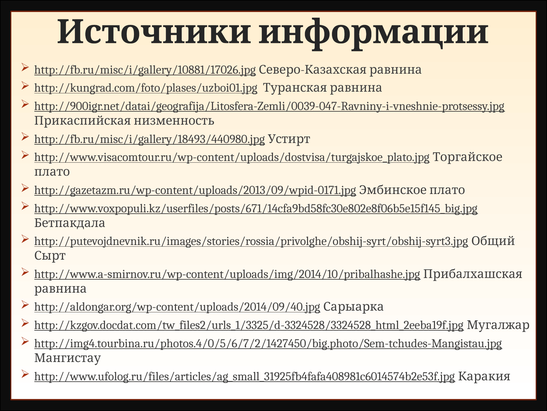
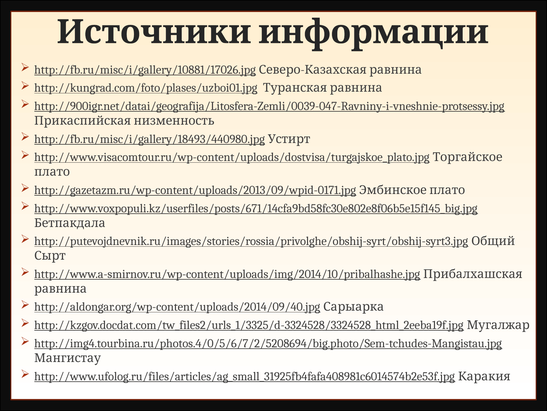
http://img4.tourbina.ru/photos.4/0/5/6/7/2/1427450/big.photo/Sem-tchudes-Mangistau.jpg: http://img4.tourbina.ru/photos.4/0/5/6/7/2/1427450/big.photo/Sem-tchudes-Mangistau.jpg -> http://img4.tourbina.ru/photos.4/0/5/6/7/2/5208694/big.photo/Sem-tchudes-Mangistau.jpg
